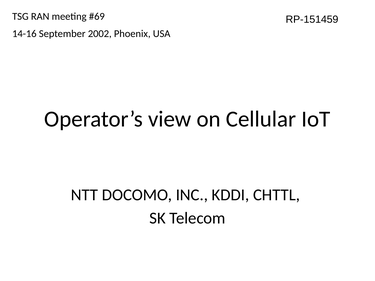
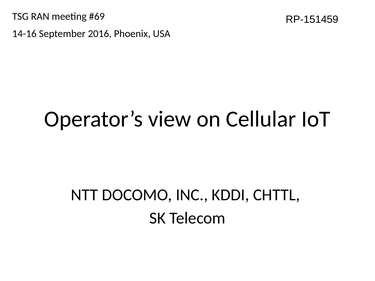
2002: 2002 -> 2016
